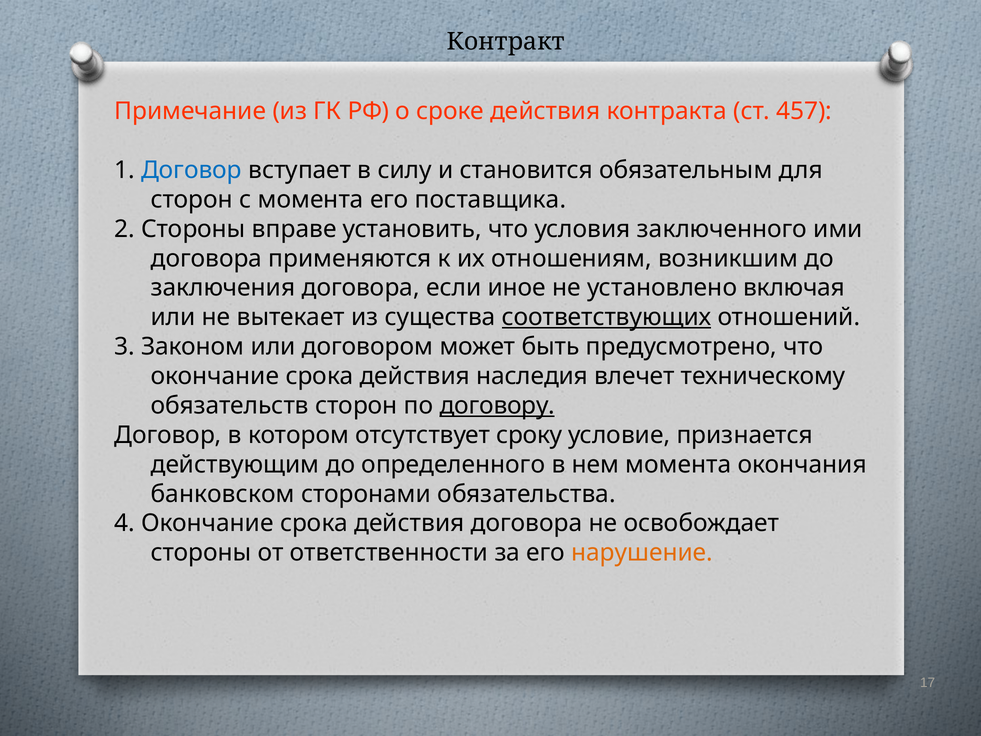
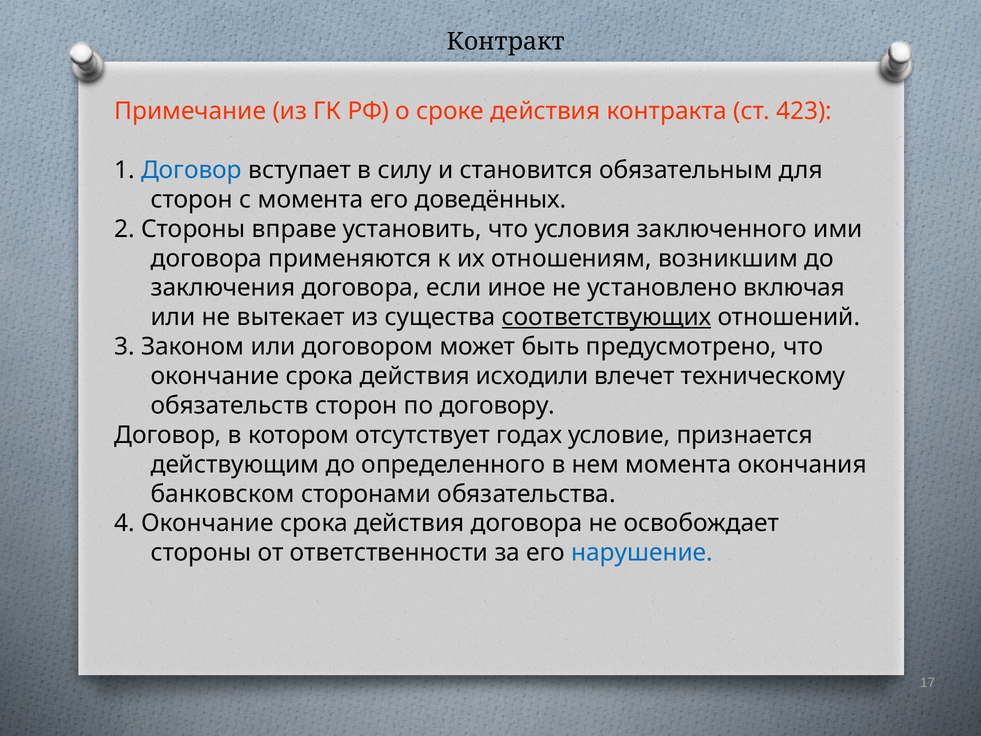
457: 457 -> 423
поставщика: поставщика -> доведённых
наследия: наследия -> исходили
договору underline: present -> none
сроку: сроку -> годах
нарушение colour: orange -> blue
